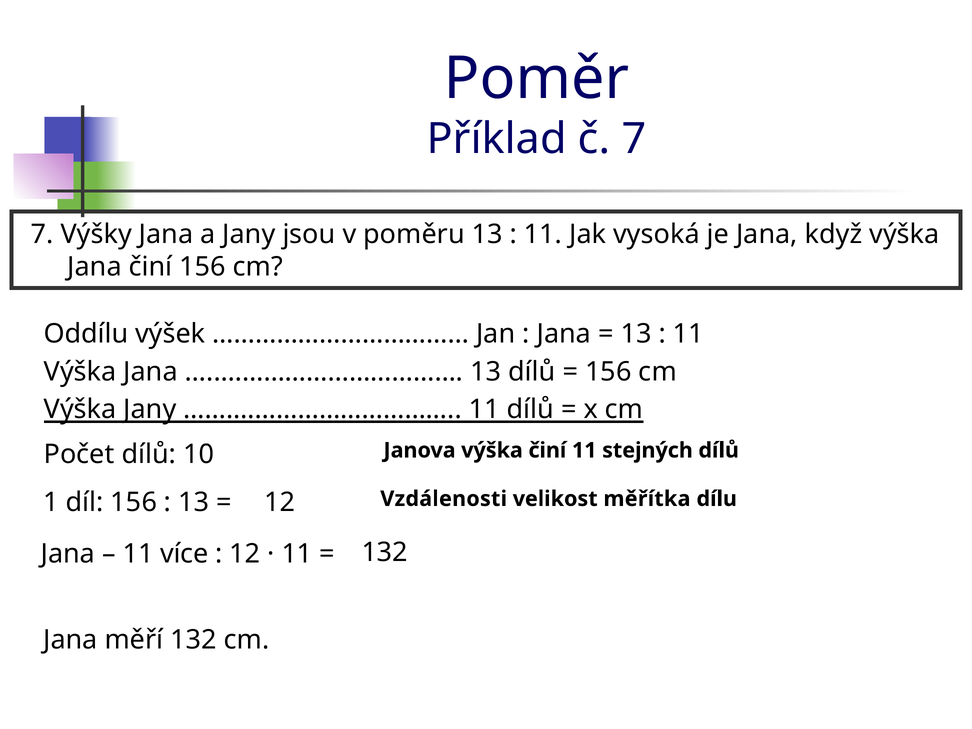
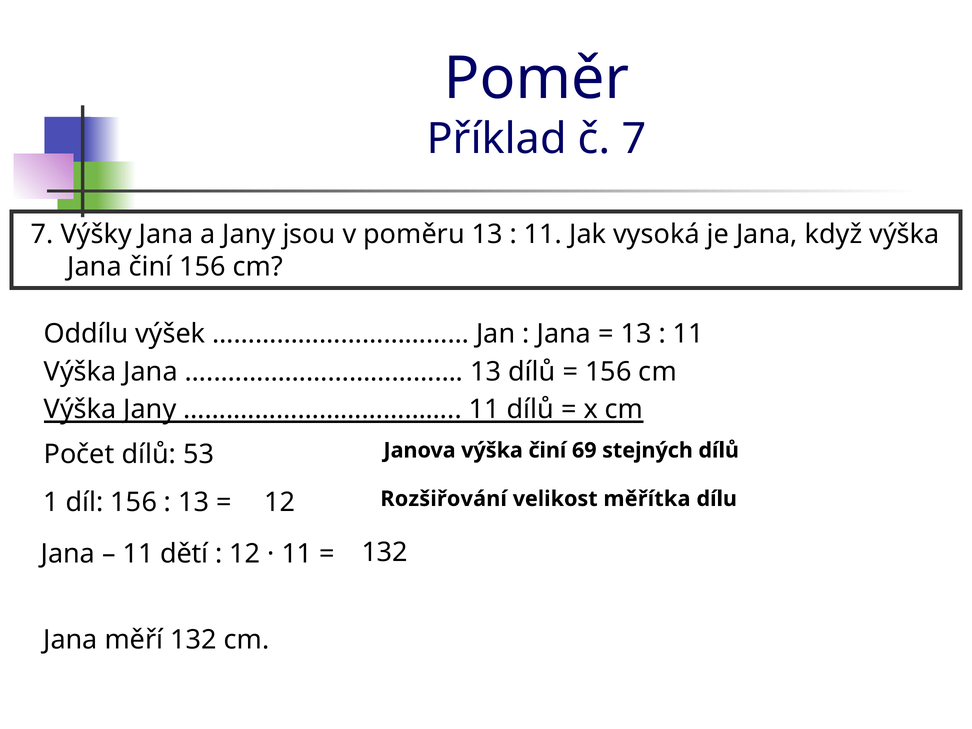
10: 10 -> 53
činí 11: 11 -> 69
Vzdálenosti: Vzdálenosti -> Rozšiřování
více: více -> dětí
